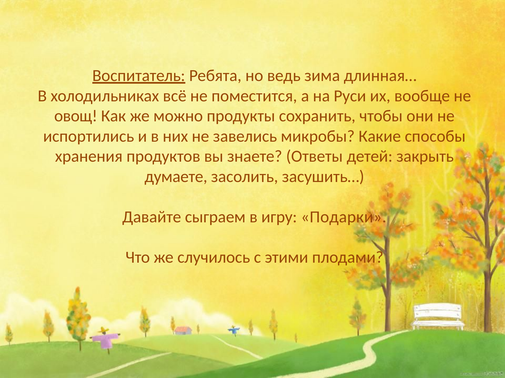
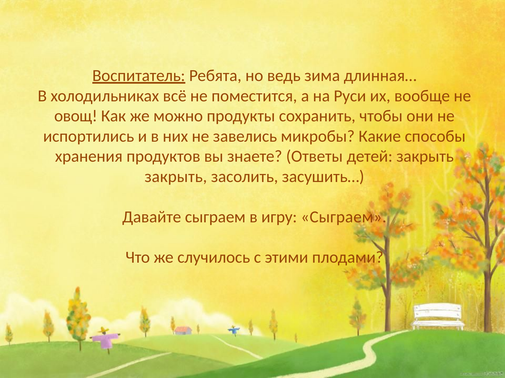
думаете at (176, 177): думаете -> закрыть
игру Подарки: Подарки -> Сыграем
